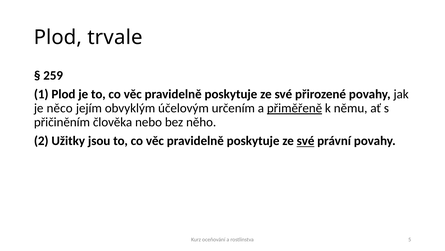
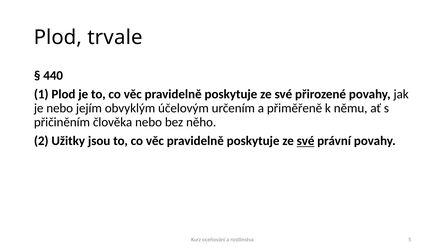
259: 259 -> 440
je něco: něco -> nebo
přiměřeně underline: present -> none
